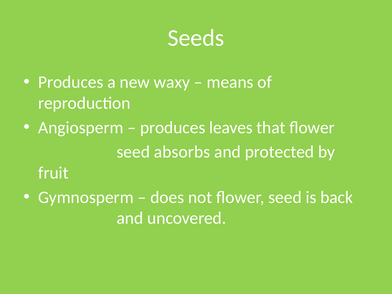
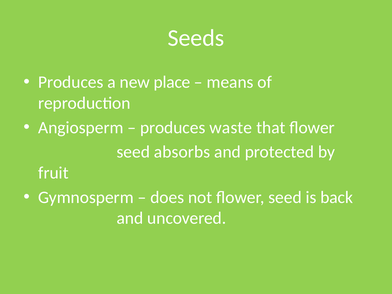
waxy: waxy -> place
leaves: leaves -> waste
